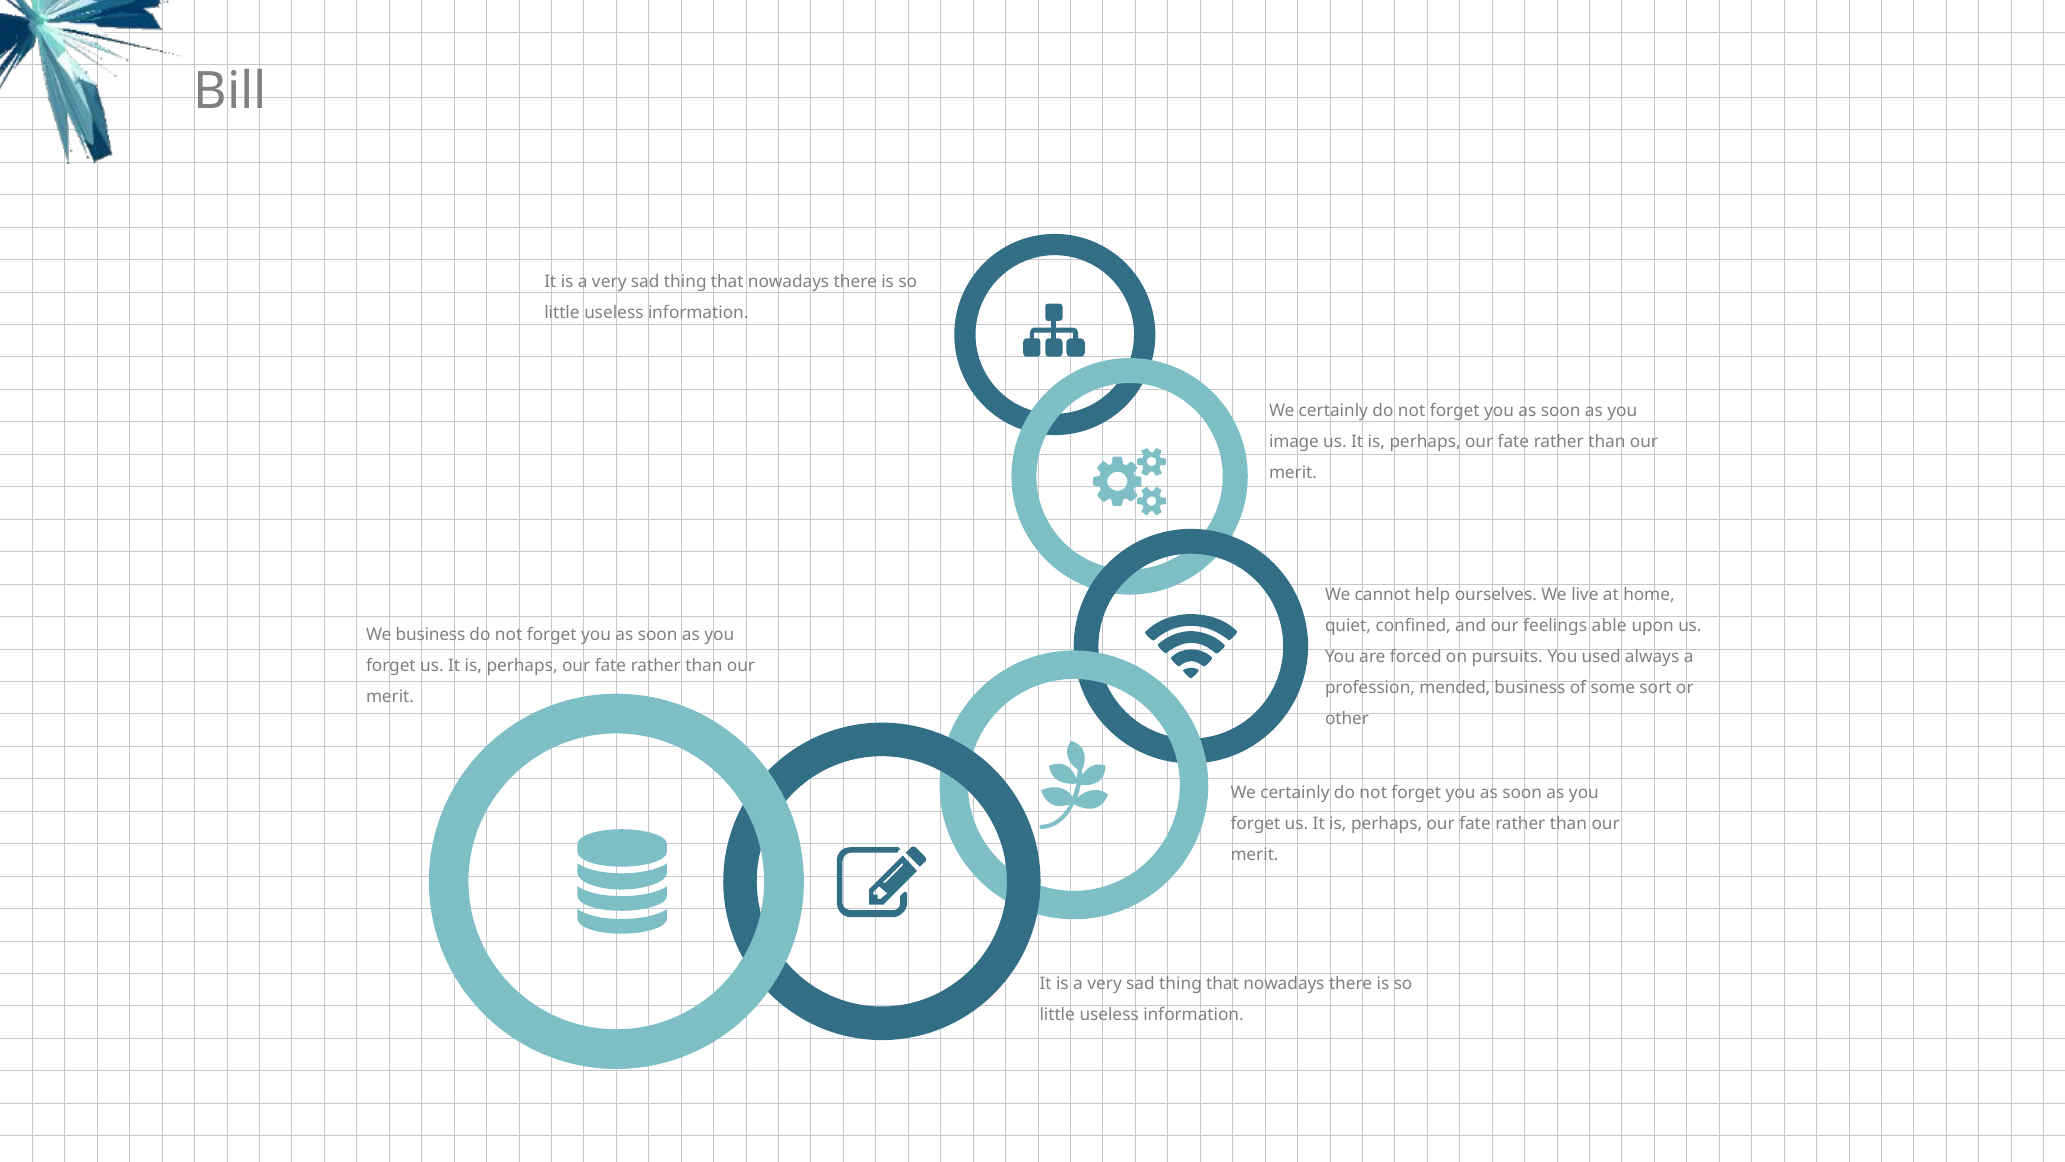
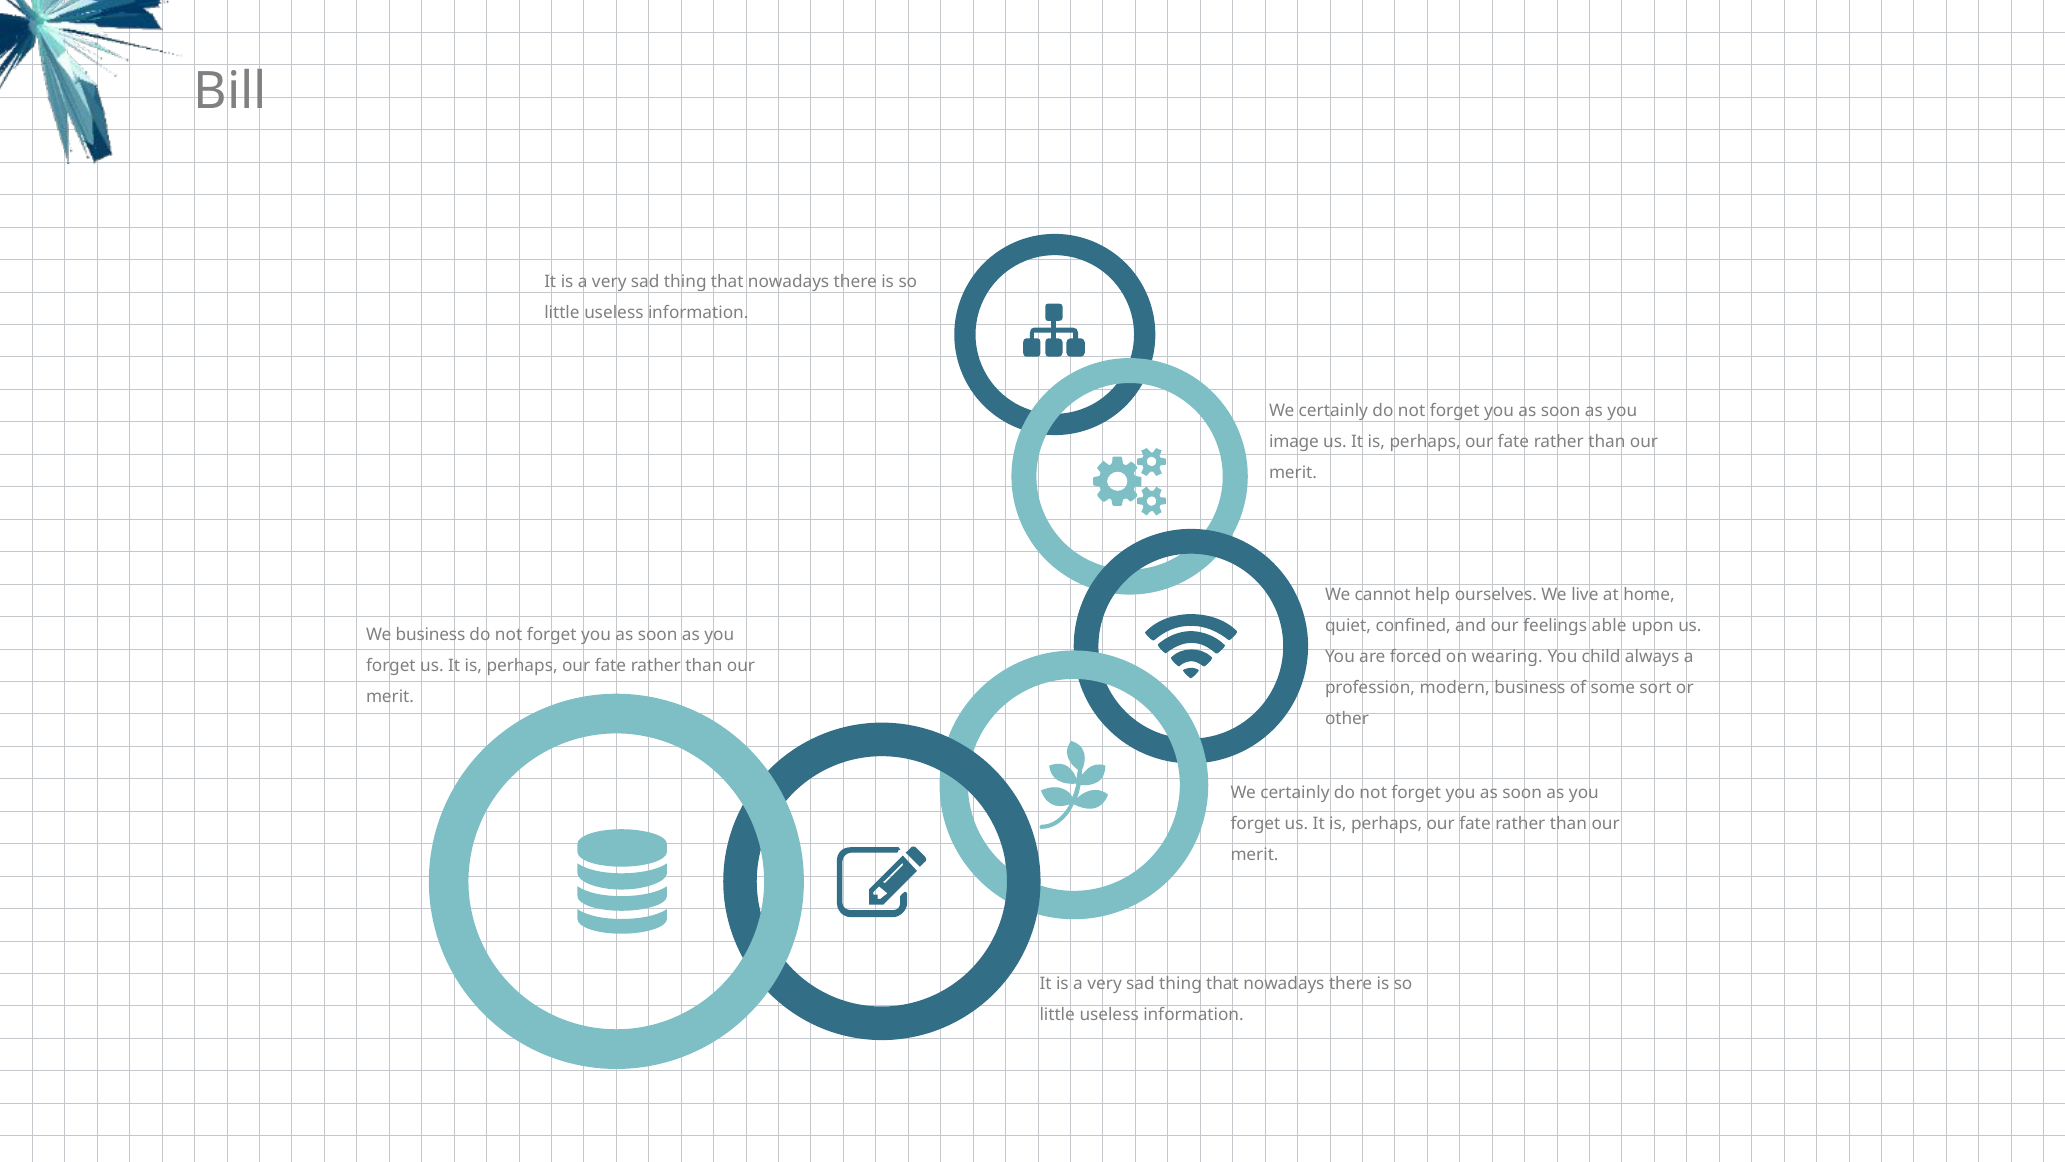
pursuits: pursuits -> wearing
used: used -> child
mended: mended -> modern
